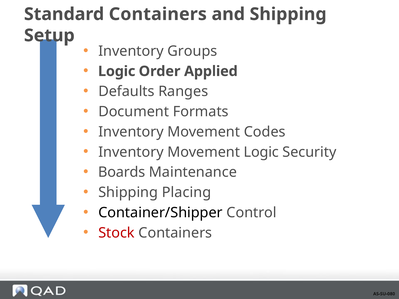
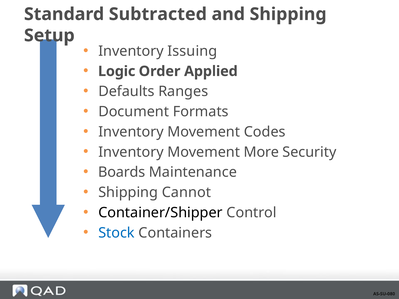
Standard Containers: Containers -> Subtracted
Groups: Groups -> Issuing
Movement Logic: Logic -> More
Placing: Placing -> Cannot
Stock colour: red -> blue
